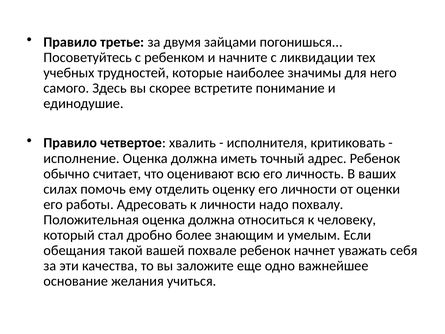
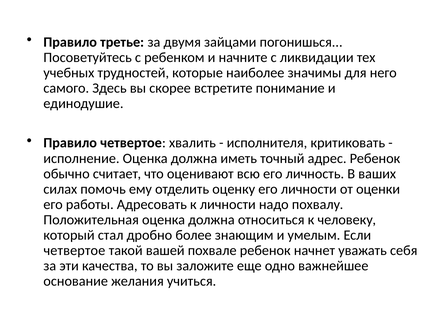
обещания at (74, 250): обещания -> четвертое
